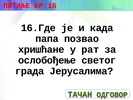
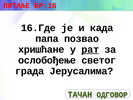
рат underline: none -> present
